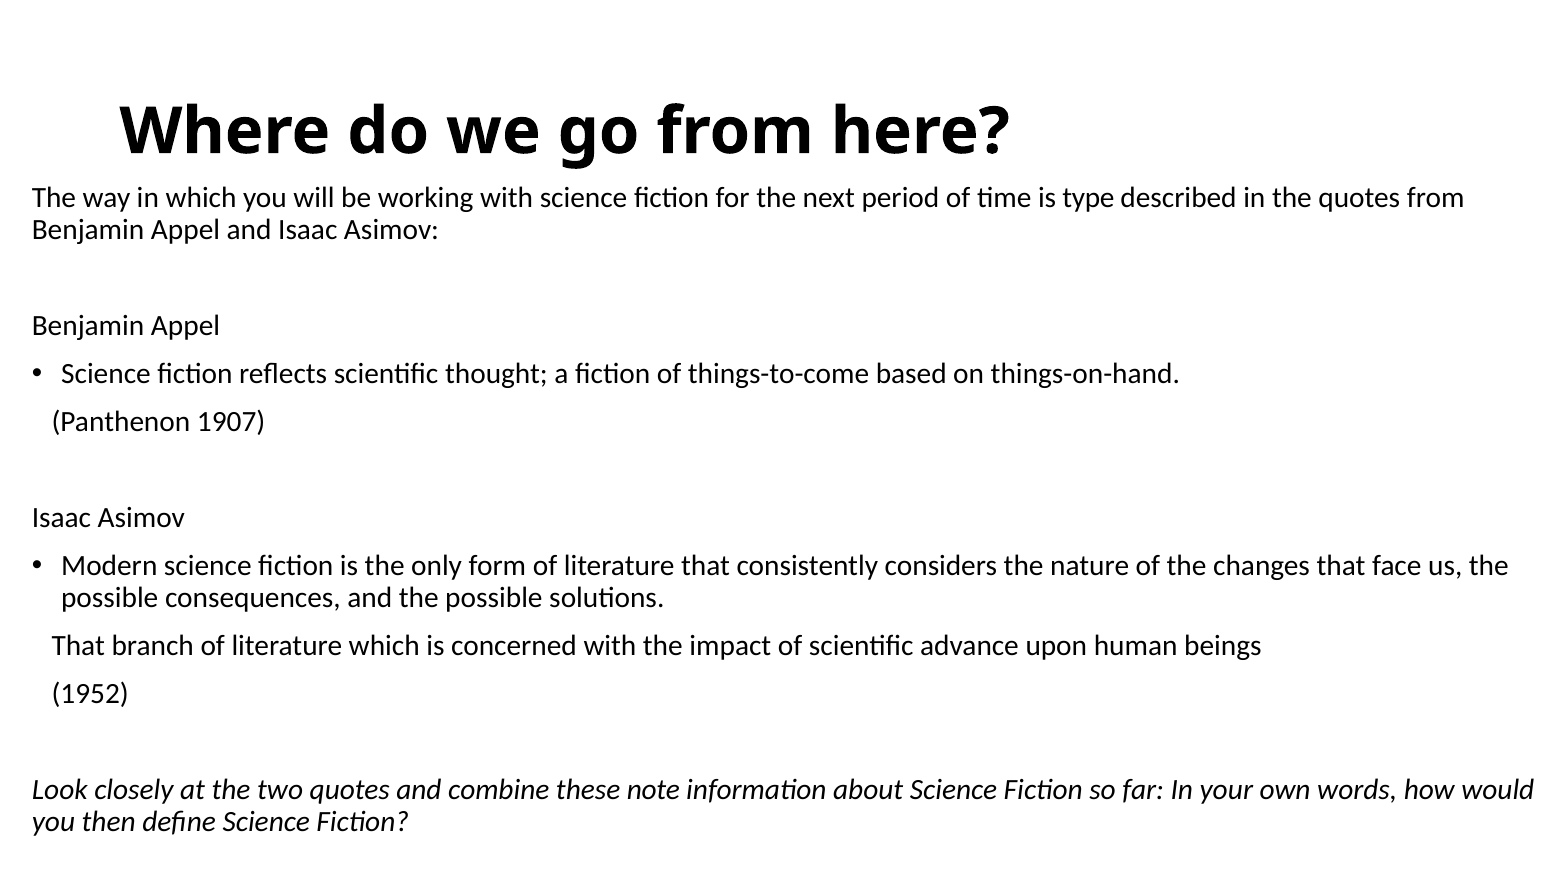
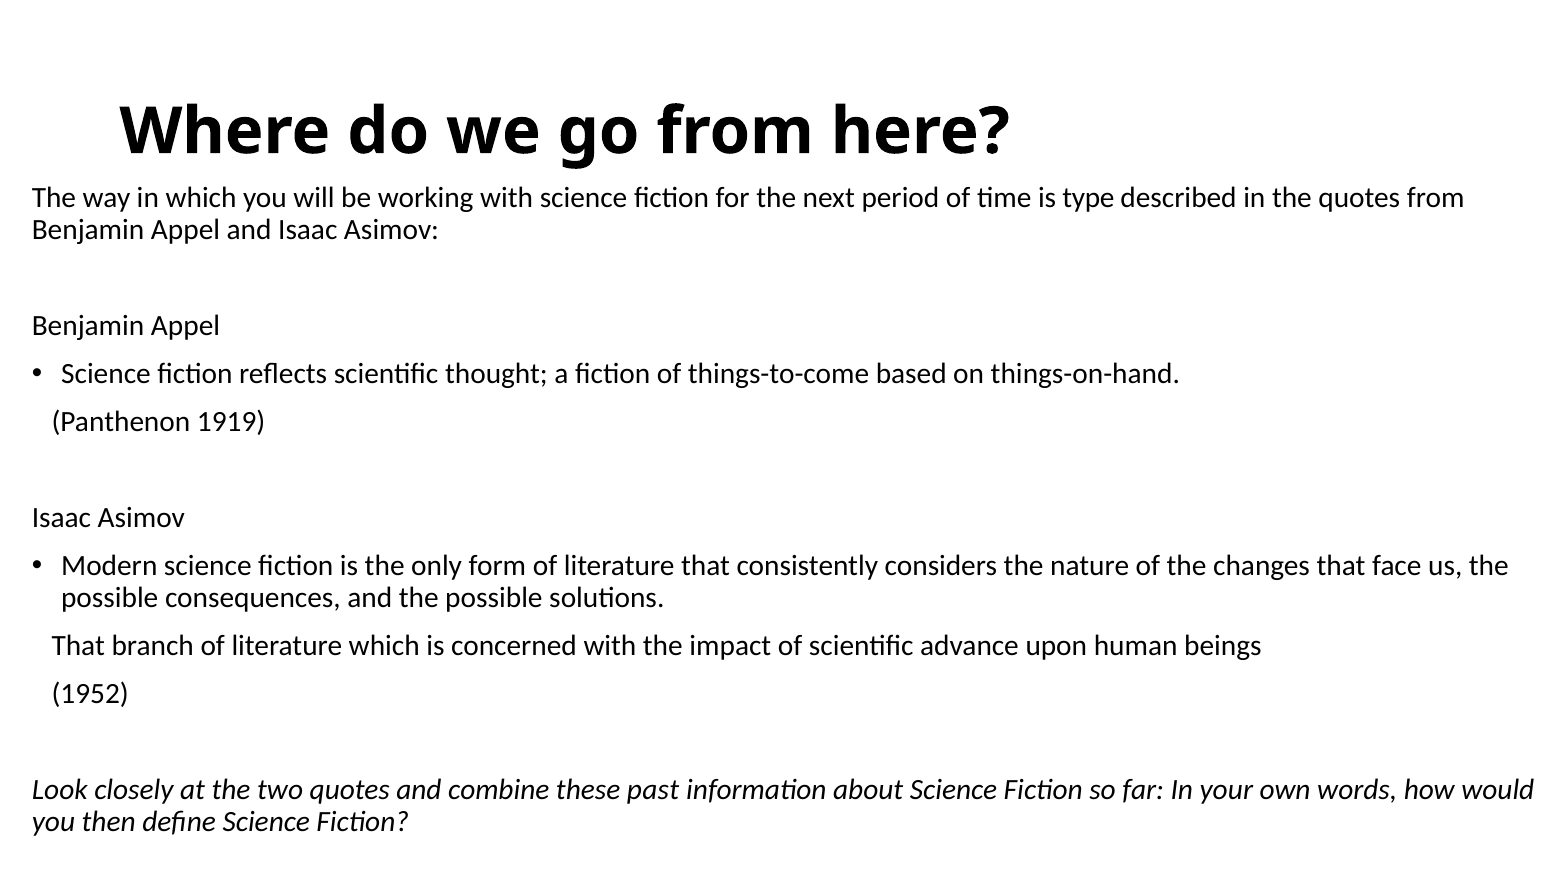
1907: 1907 -> 1919
note: note -> past
